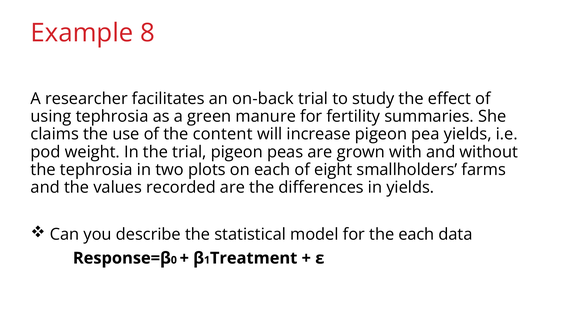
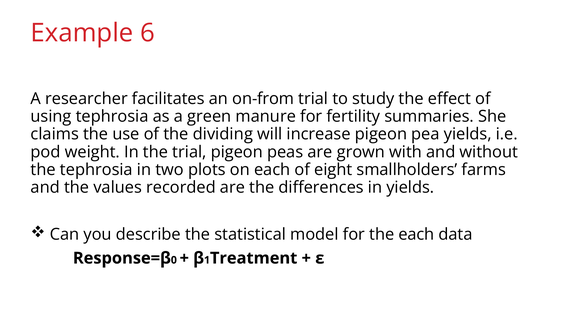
8: 8 -> 6
on-back: on-back -> on-from
content: content -> dividing
